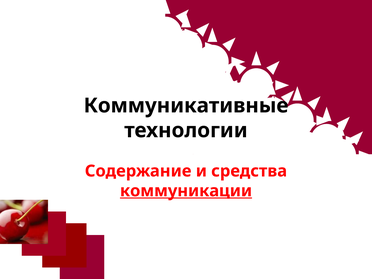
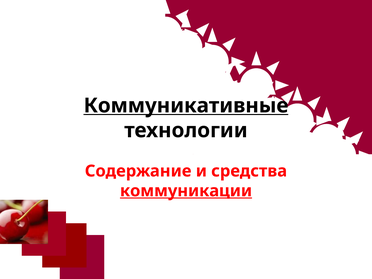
Коммуникативные underline: none -> present
